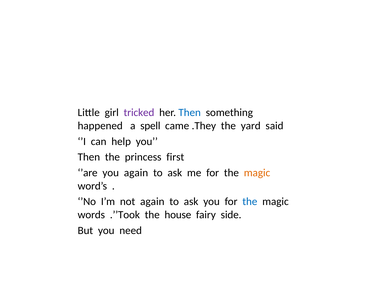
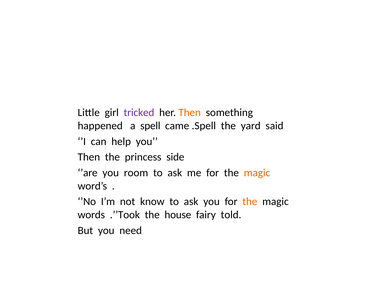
Then at (190, 113) colour: blue -> orange
.They: .They -> .Spell
first: first -> side
you again: again -> room
not again: again -> know
the at (250, 202) colour: blue -> orange
side: side -> told
